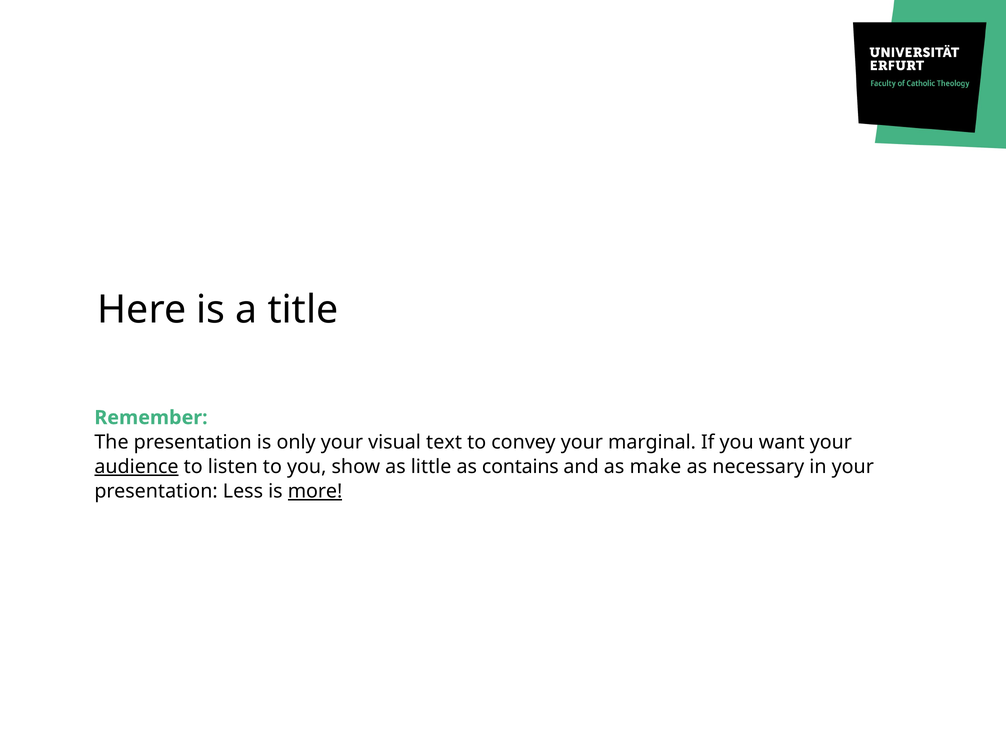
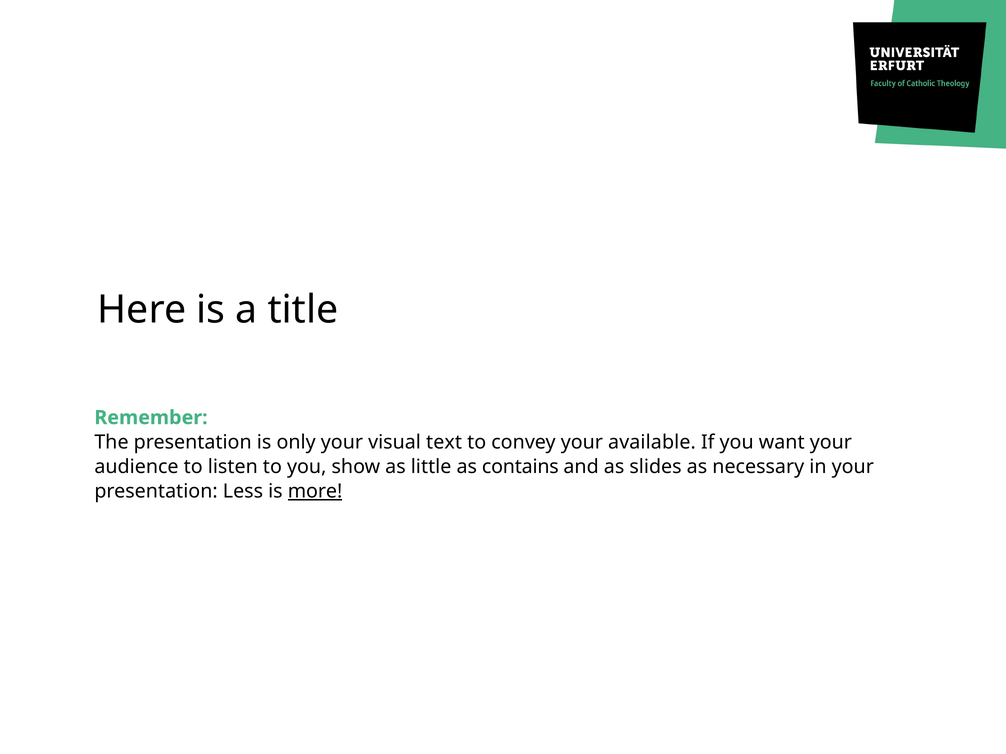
marginal: marginal -> available
audience underline: present -> none
make: make -> slides
